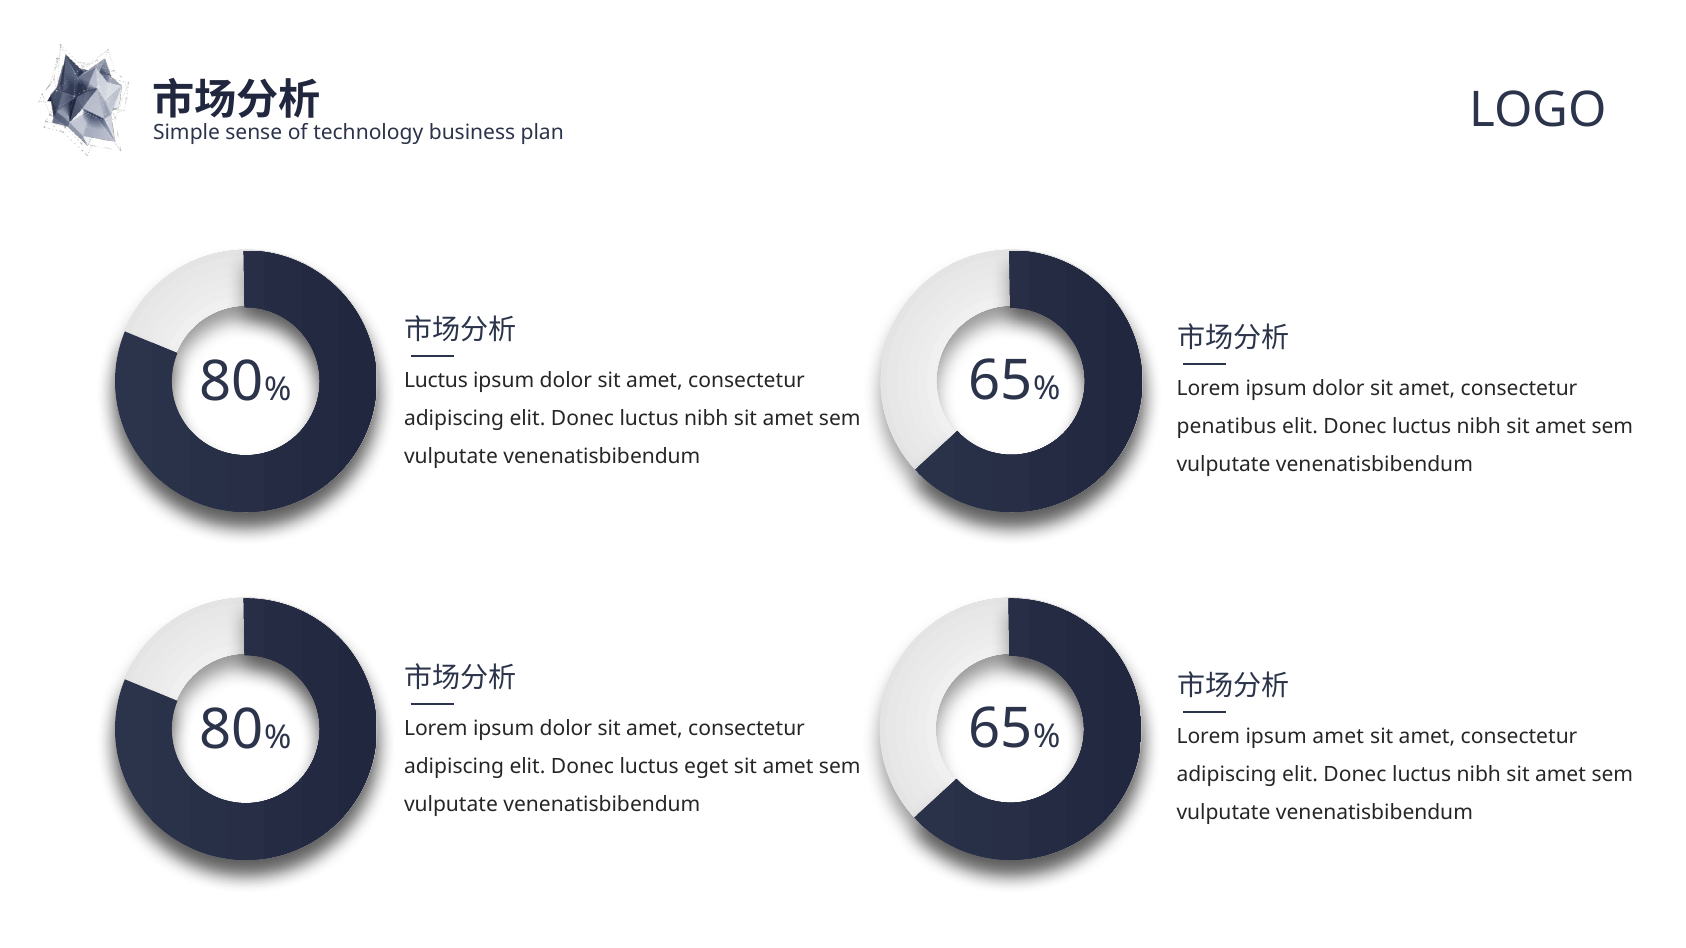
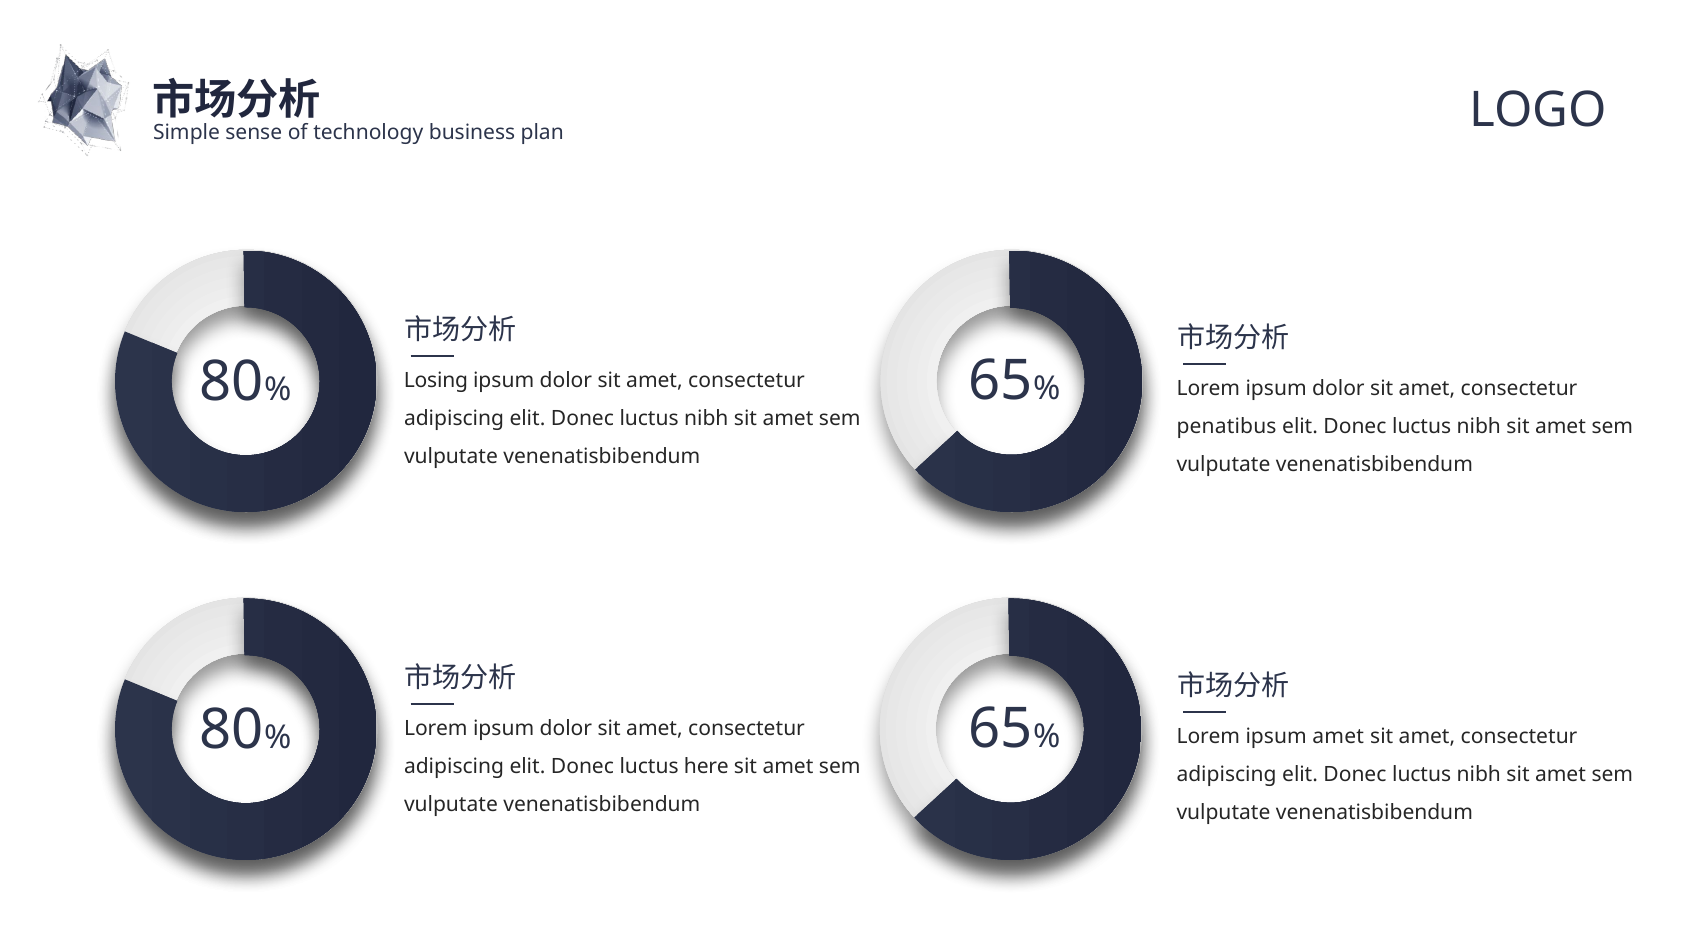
Luctus at (436, 381): Luctus -> Losing
eget: eget -> here
